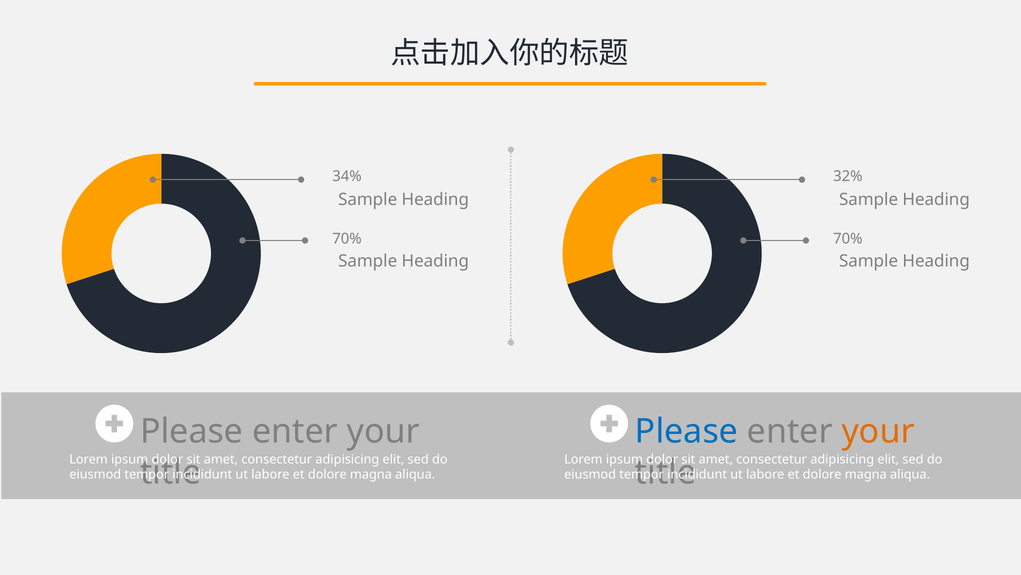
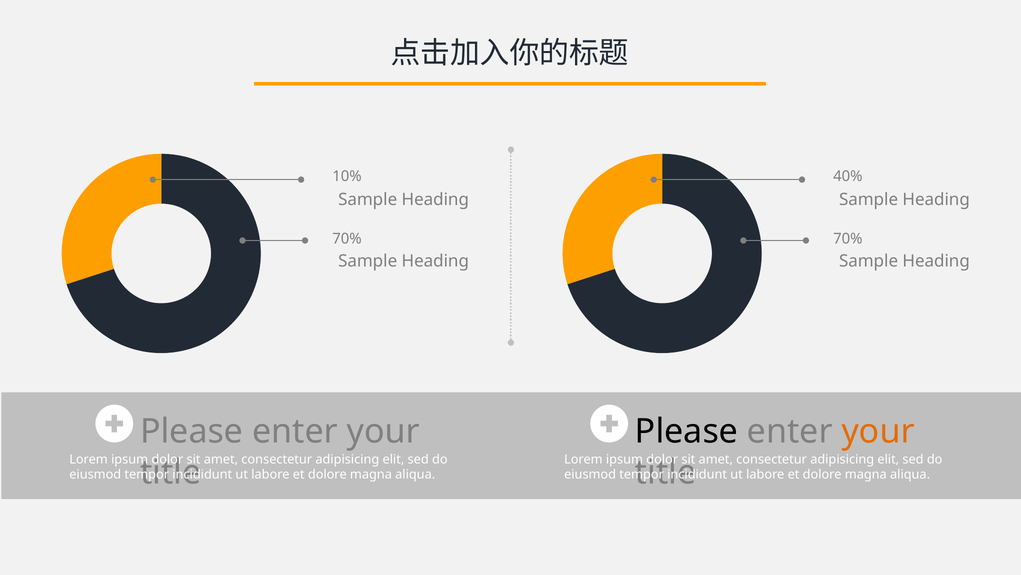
34%: 34% -> 10%
32%: 32% -> 40%
Please at (686, 431) colour: blue -> black
